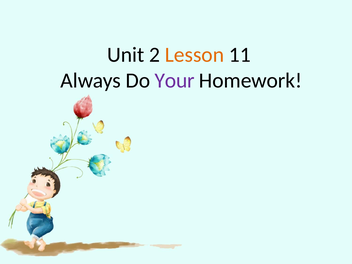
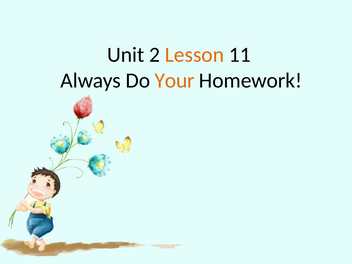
Your colour: purple -> orange
